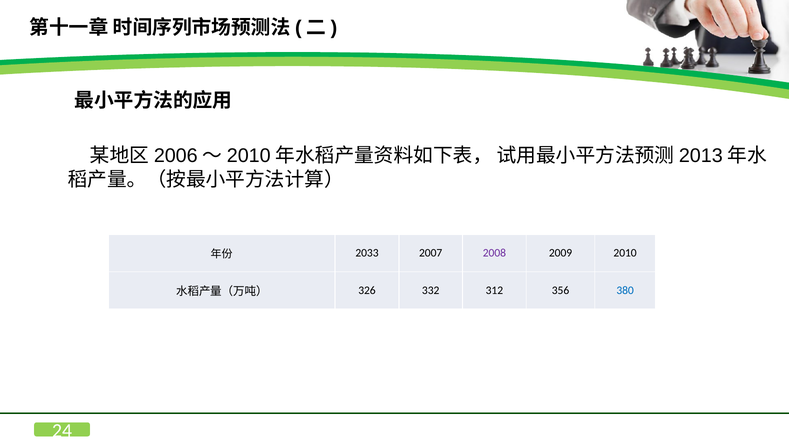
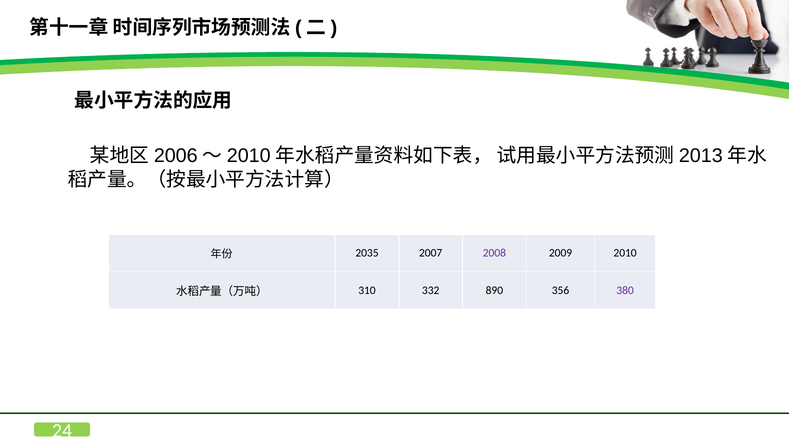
2033: 2033 -> 2035
326: 326 -> 310
312: 312 -> 890
380 colour: blue -> purple
